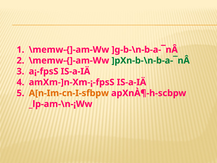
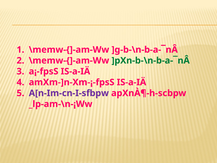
A[n-Im-cn-I-sfbpw colour: orange -> purple
